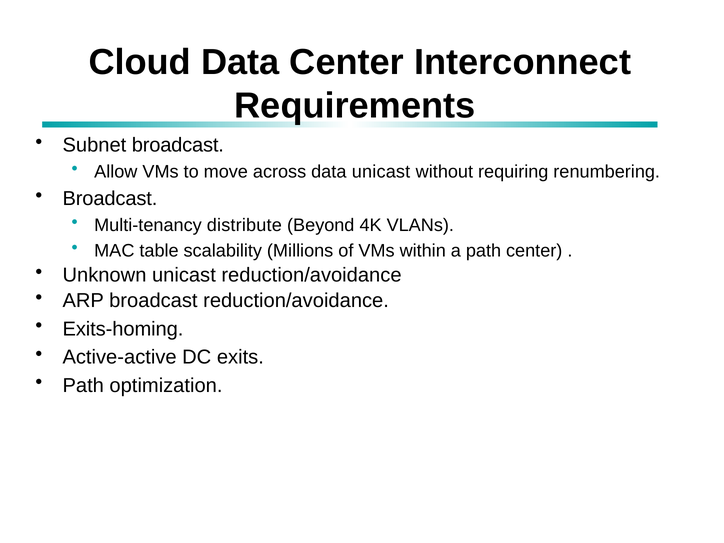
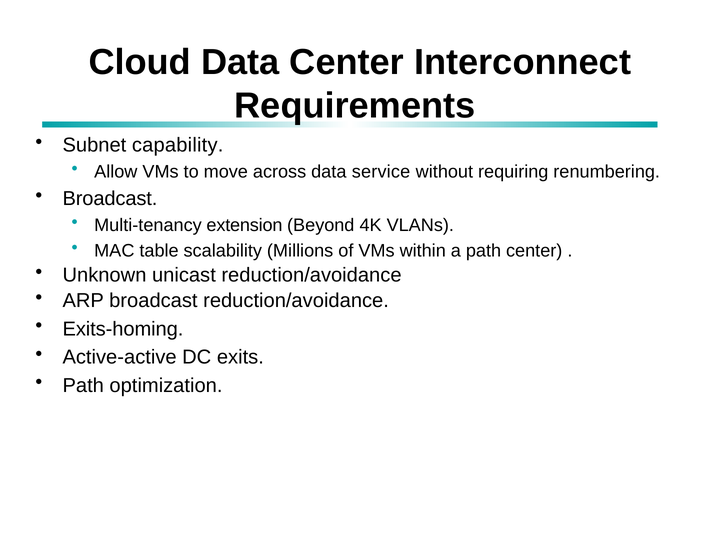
Subnet broadcast: broadcast -> capability
data unicast: unicast -> service
distribute: distribute -> extension
